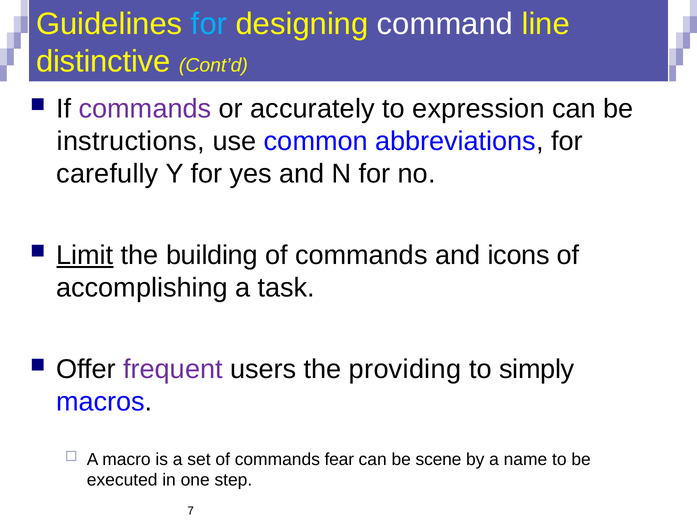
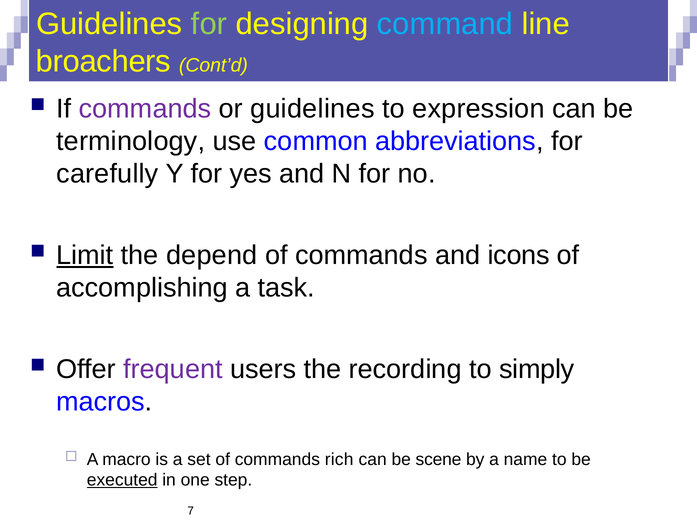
for at (209, 24) colour: light blue -> light green
command colour: white -> light blue
distinctive: distinctive -> broachers
or accurately: accurately -> guidelines
instructions: instructions -> terminology
building: building -> depend
providing: providing -> recording
fear: fear -> rich
executed underline: none -> present
